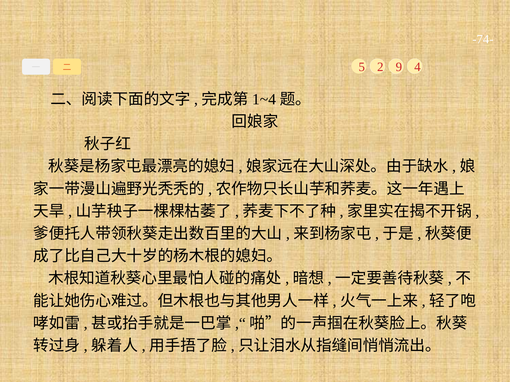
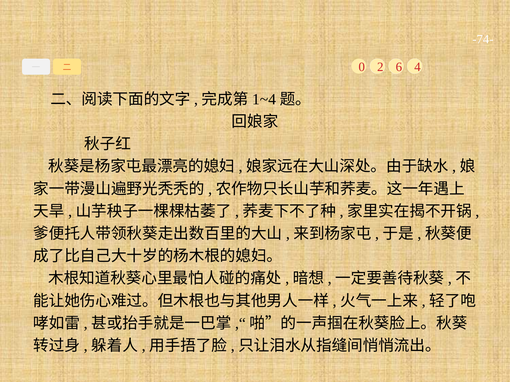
5: 5 -> 0
9: 9 -> 6
